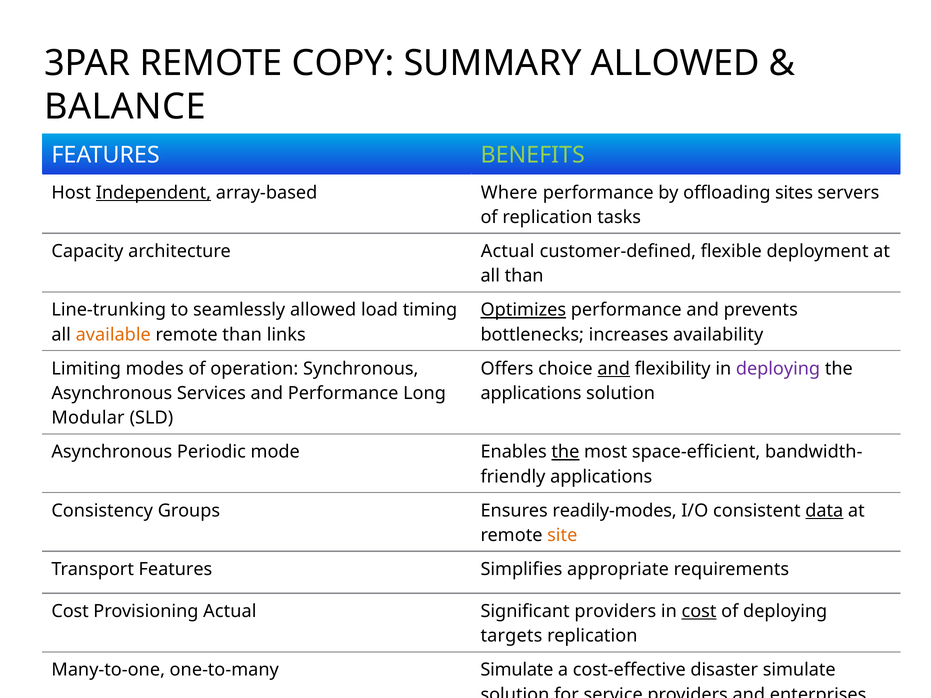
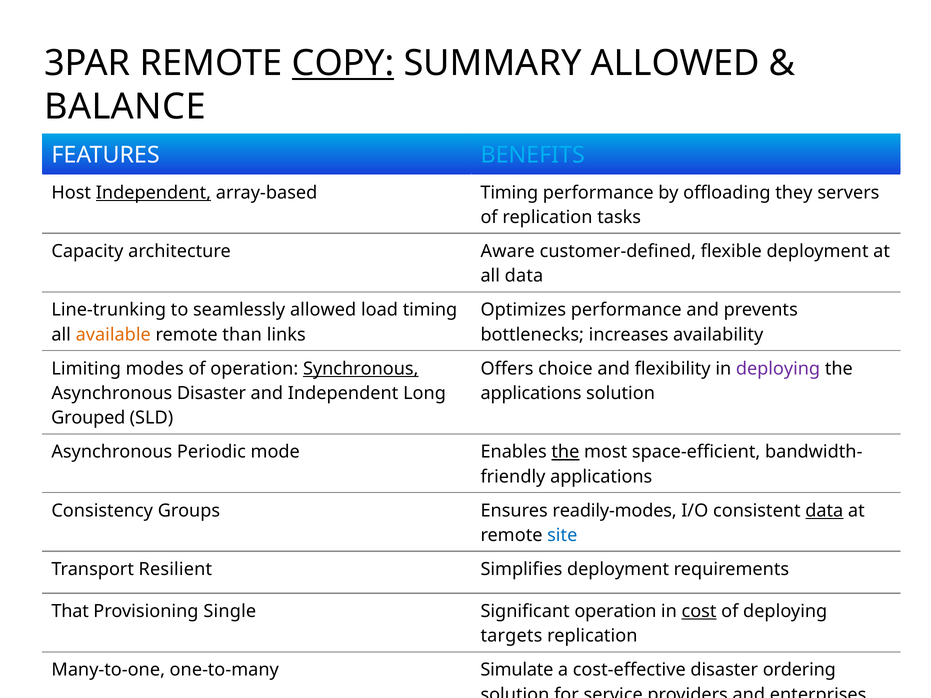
COPY underline: none -> present
BENEFITS colour: light green -> light blue
array-based Where: Where -> Timing
sites: sites -> they
architecture Actual: Actual -> Aware
all than: than -> data
Optimizes underline: present -> none
Synchronous underline: none -> present
and at (614, 369) underline: present -> none
Asynchronous Services: Services -> Disaster
and Performance: Performance -> Independent
Modular: Modular -> Grouped
site colour: orange -> blue
Transport Features: Features -> Resilient
Simplifies appropriate: appropriate -> deployment
Cost at (70, 611): Cost -> That
Provisioning Actual: Actual -> Single
Significant providers: providers -> operation
disaster simulate: simulate -> ordering
